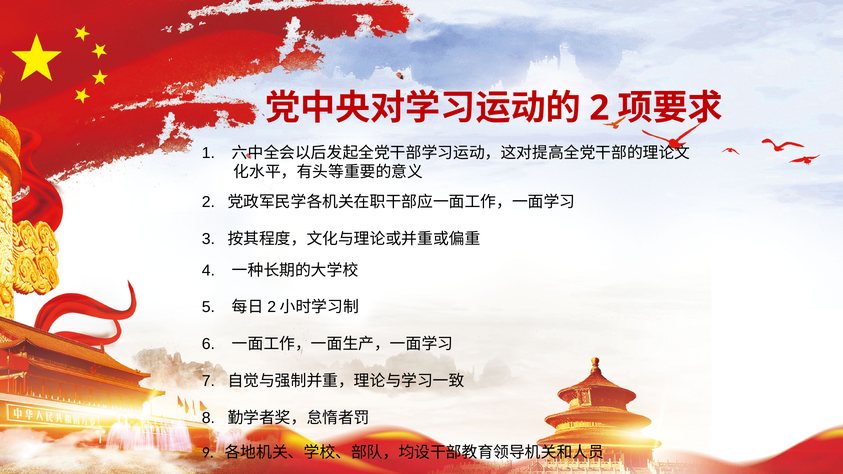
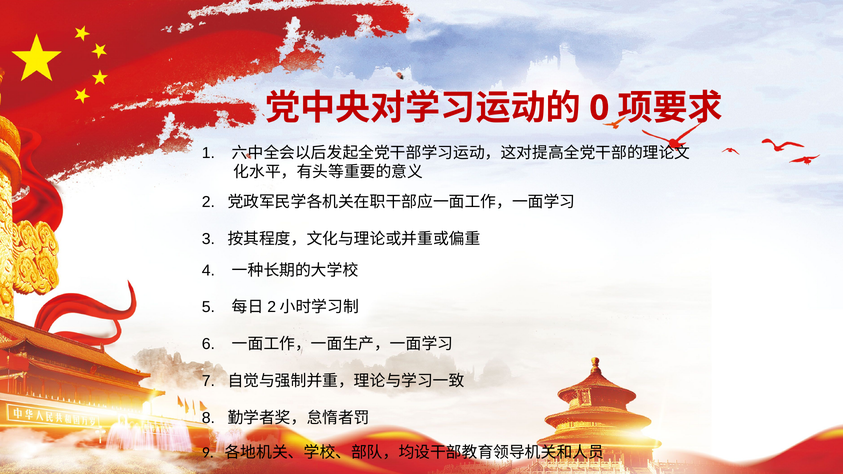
2 at (599, 108): 2 -> 0
